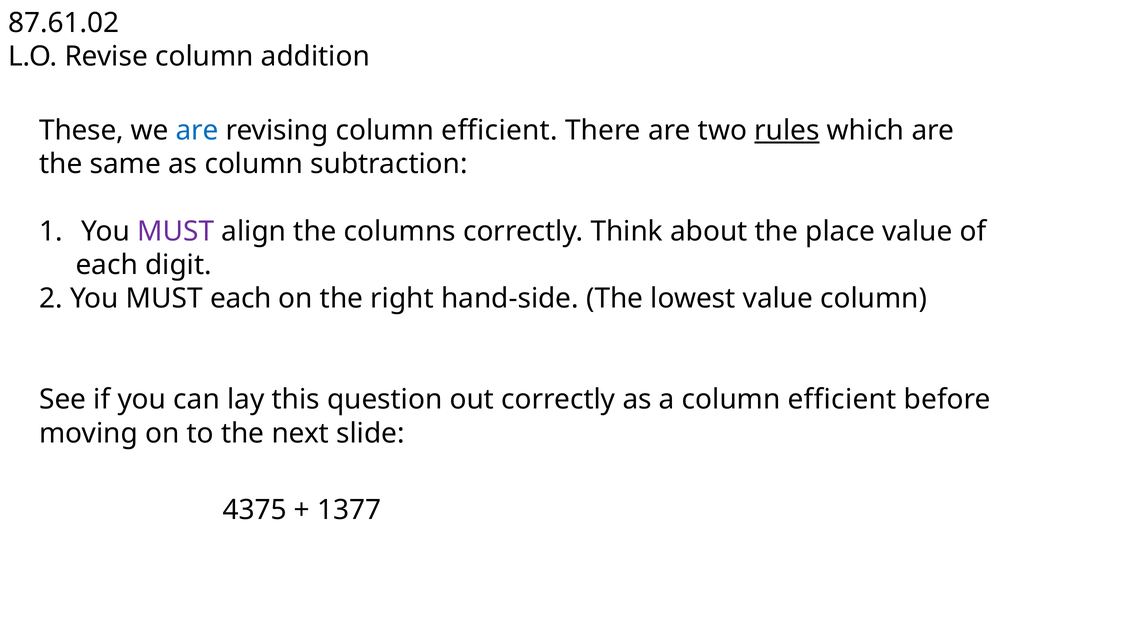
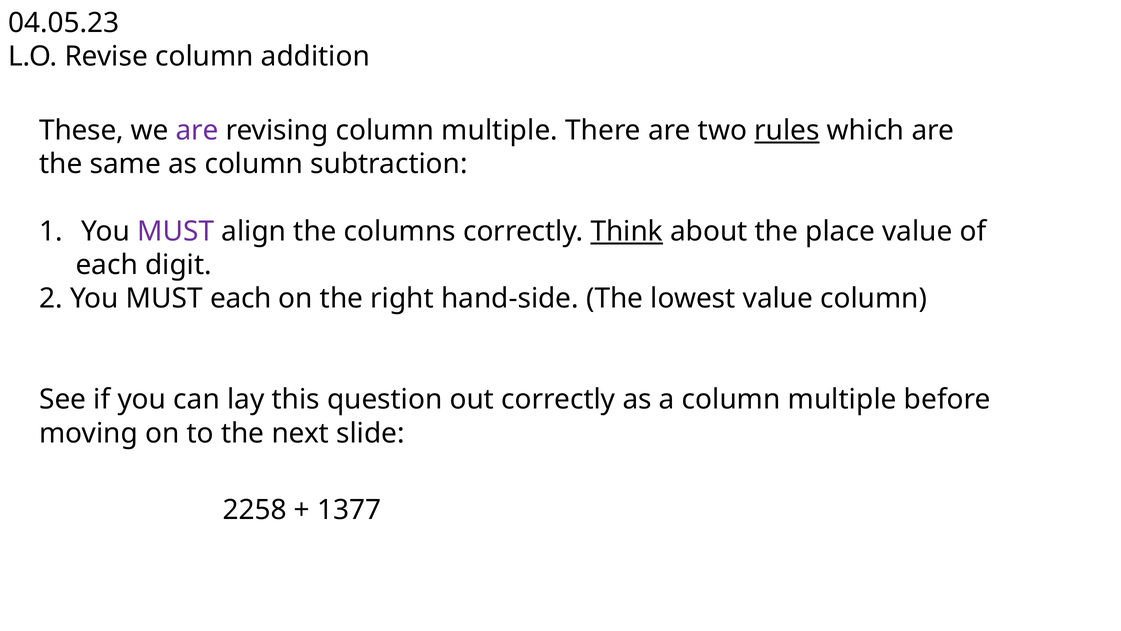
87.61.02: 87.61.02 -> 04.05.23
are at (197, 130) colour: blue -> purple
revising column efficient: efficient -> multiple
Think underline: none -> present
a column efficient: efficient -> multiple
4375: 4375 -> 2258
